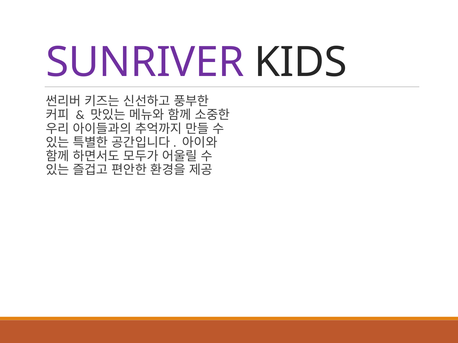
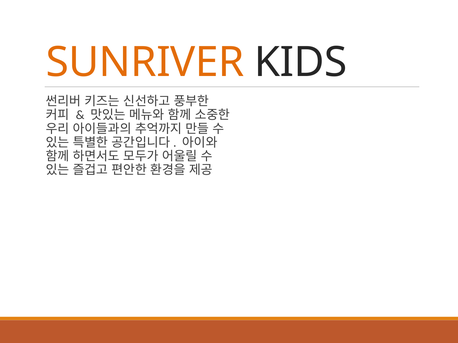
SUNRIVER colour: purple -> orange
